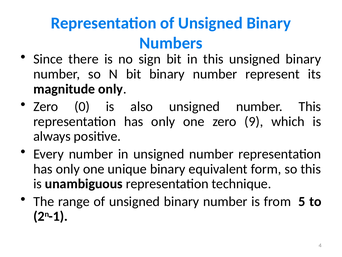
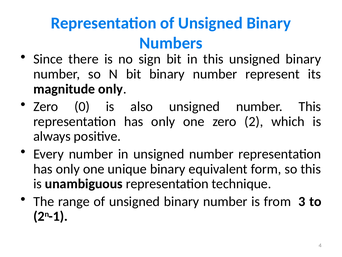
9: 9 -> 2
5: 5 -> 3
